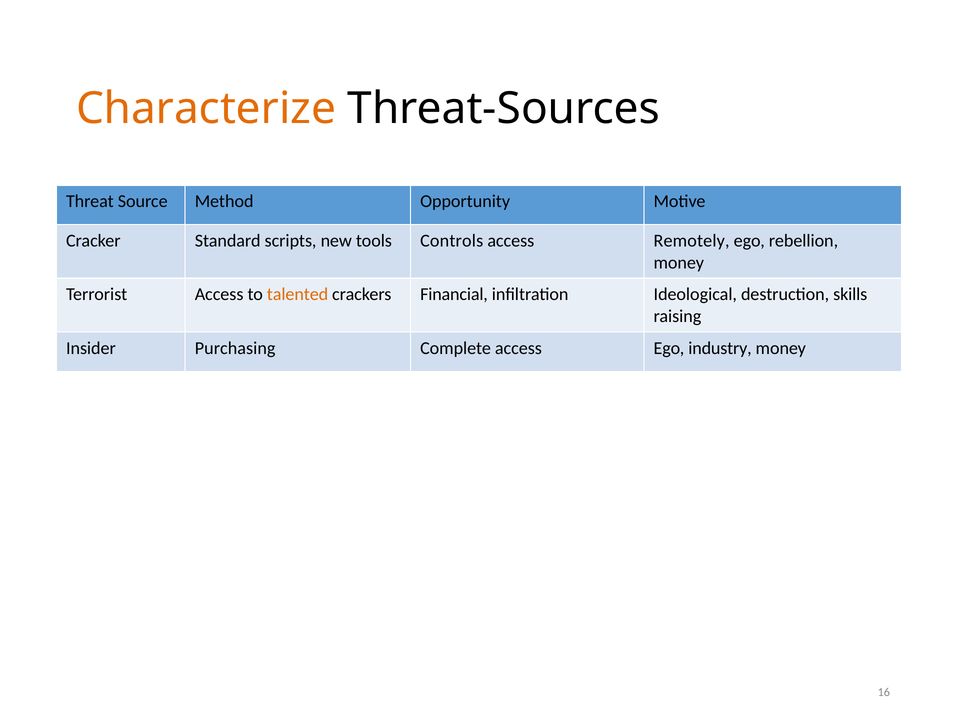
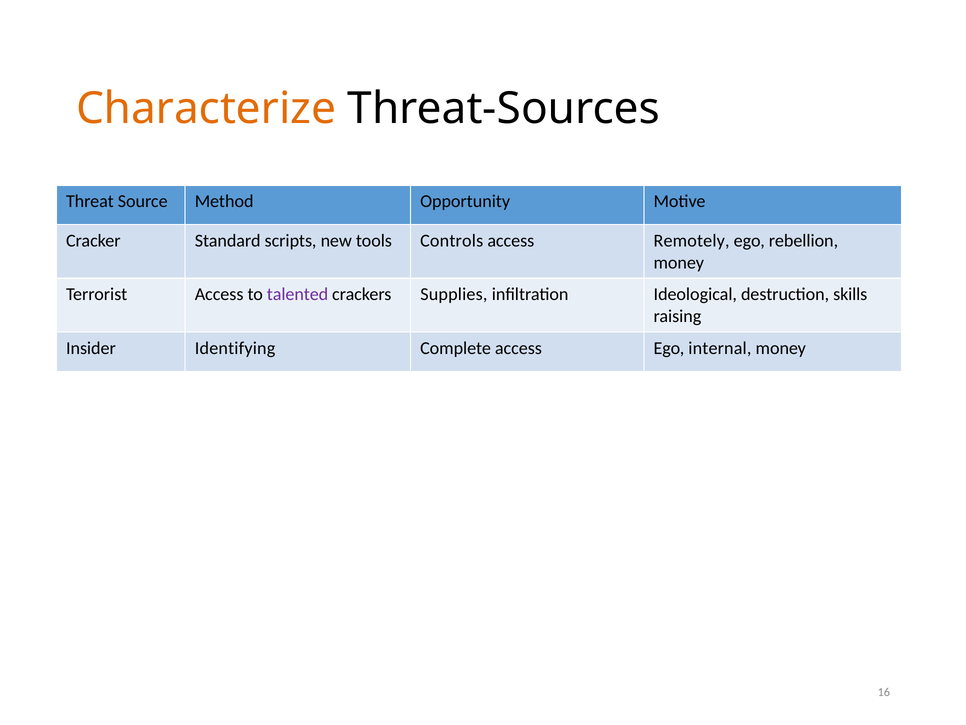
talented colour: orange -> purple
Financial: Financial -> Supplies
Purchasing: Purchasing -> Identifying
industry: industry -> internal
